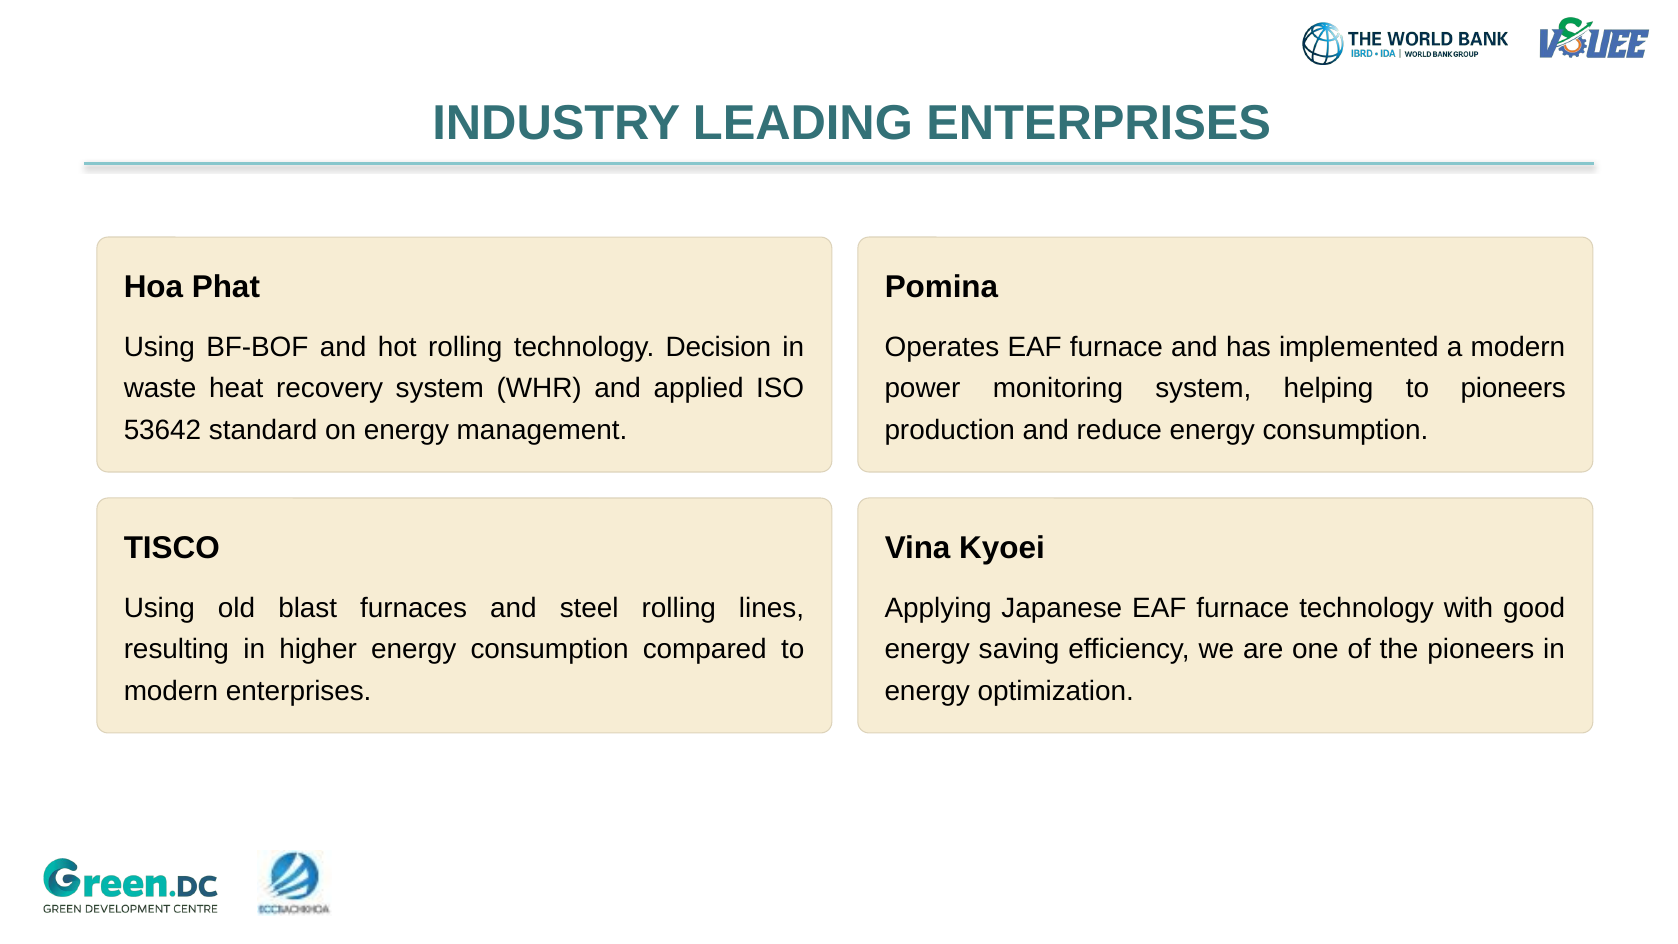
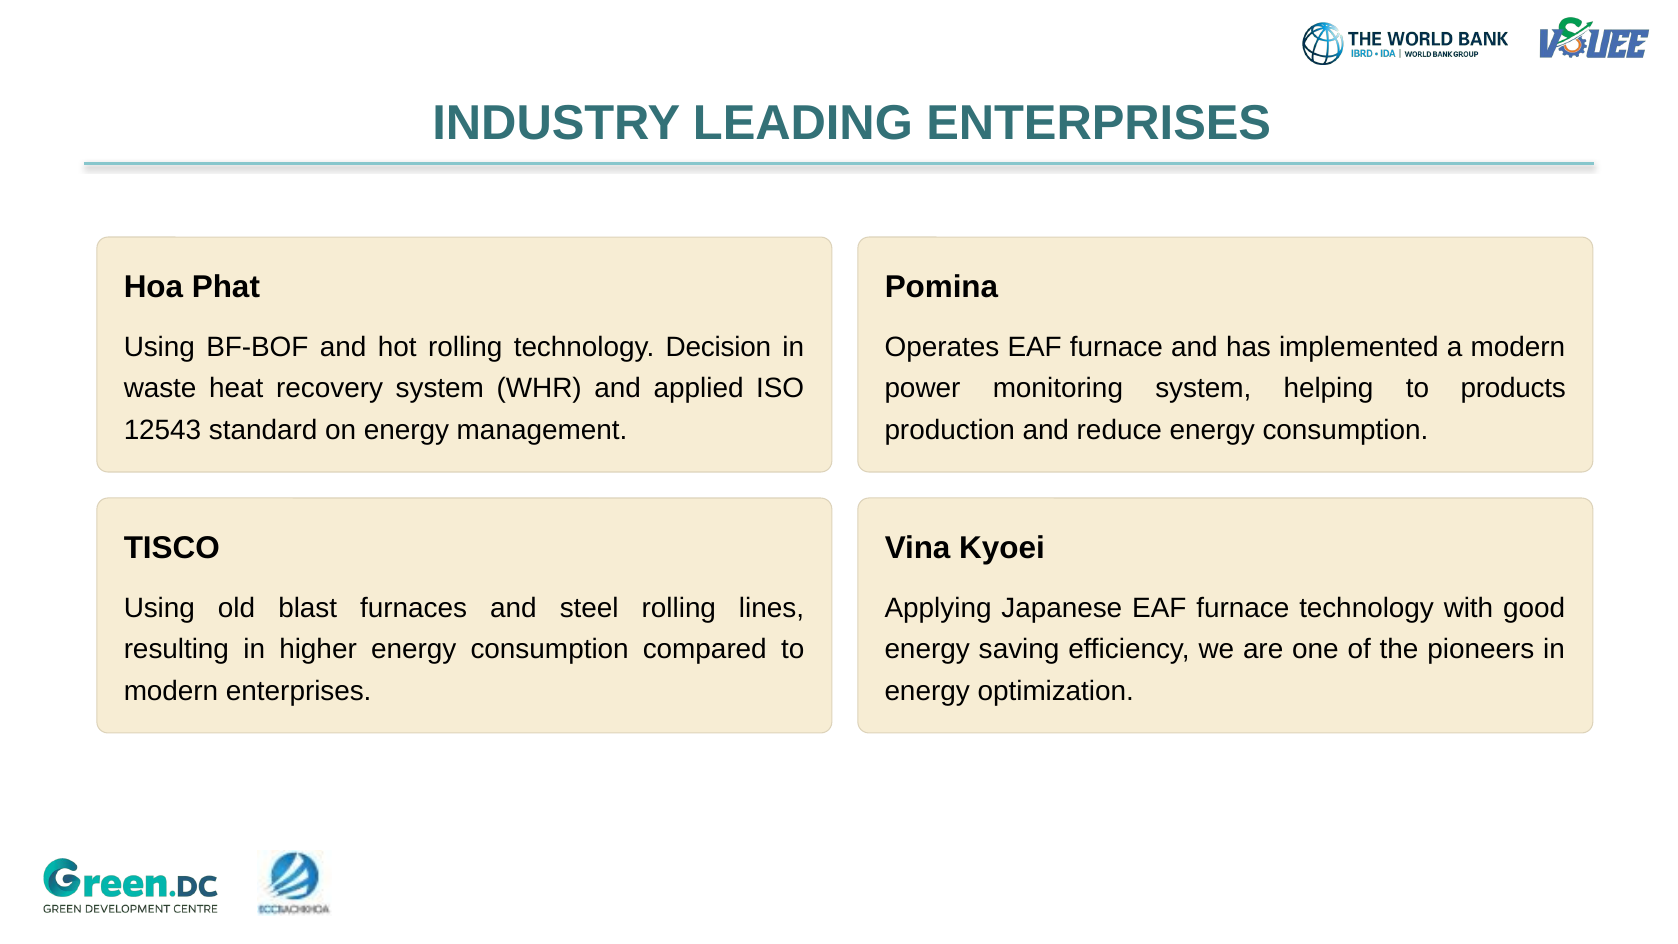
to pioneers: pioneers -> products
53642: 53642 -> 12543
